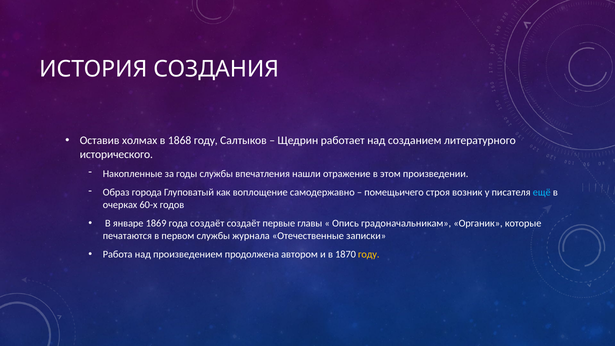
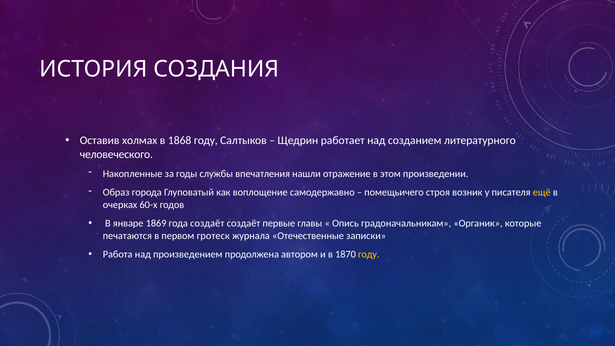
исторического: исторического -> человеческого
ещё colour: light blue -> yellow
первом службы: службы -> гротеск
